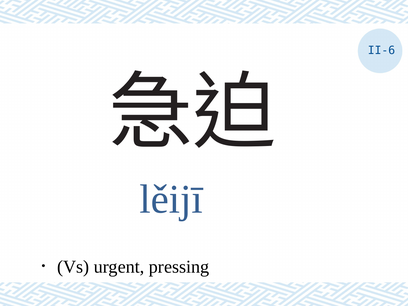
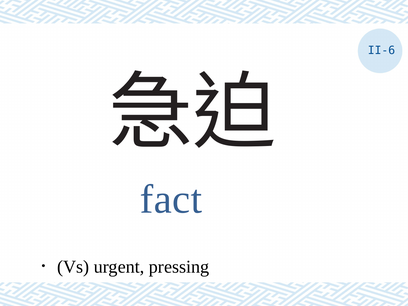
lěijī: lěijī -> fact
